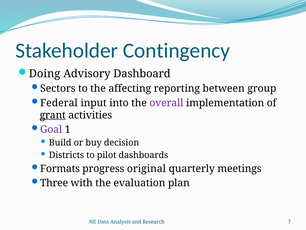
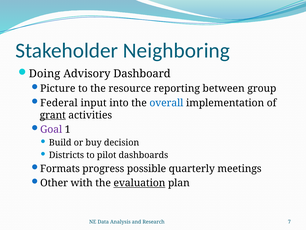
Contingency: Contingency -> Neighboring
Sectors: Sectors -> Picture
affecting: affecting -> resource
overall colour: purple -> blue
original: original -> possible
Three: Three -> Other
evaluation underline: none -> present
